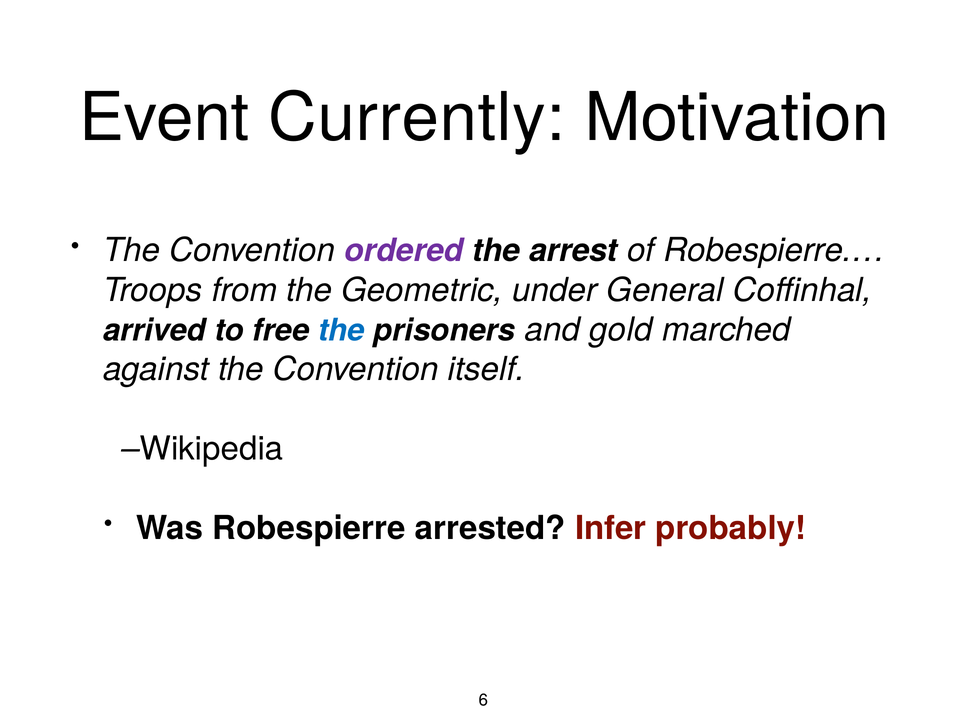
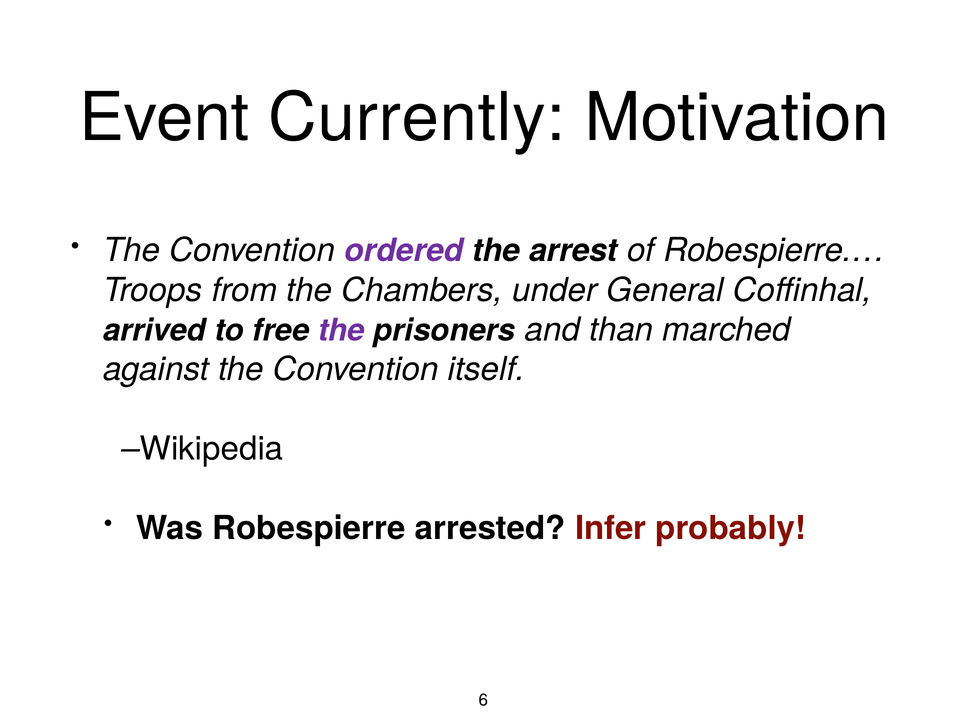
Geometric: Geometric -> Chambers
the at (341, 330) colour: blue -> purple
gold: gold -> than
